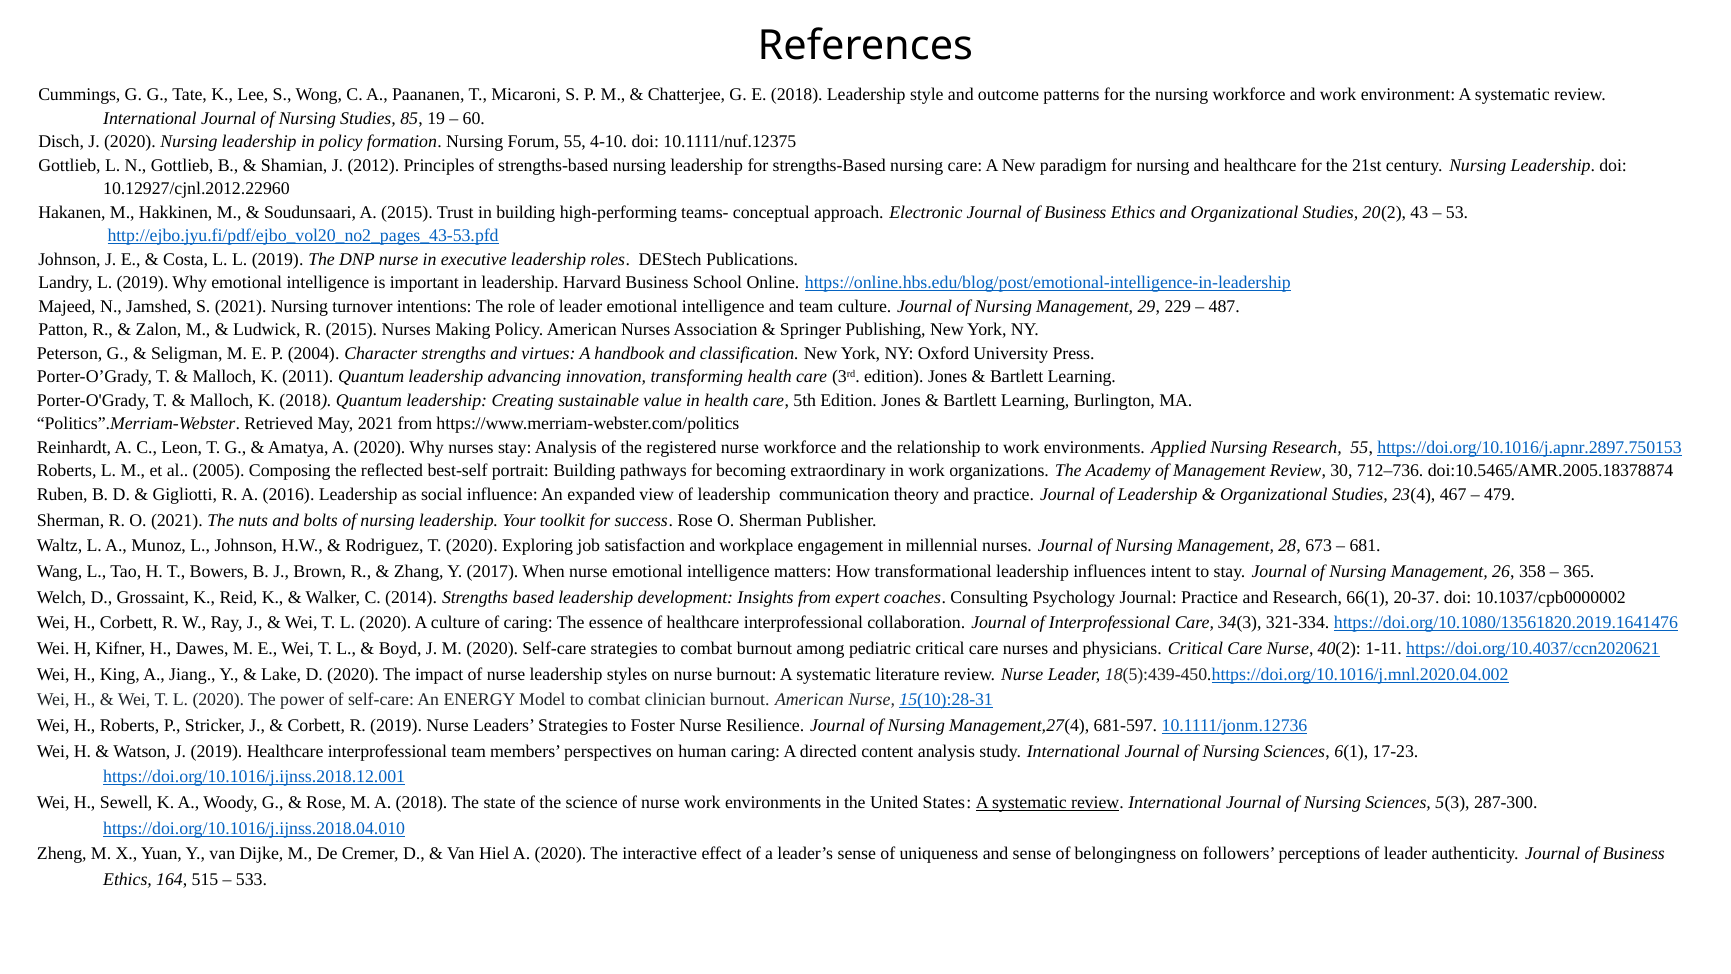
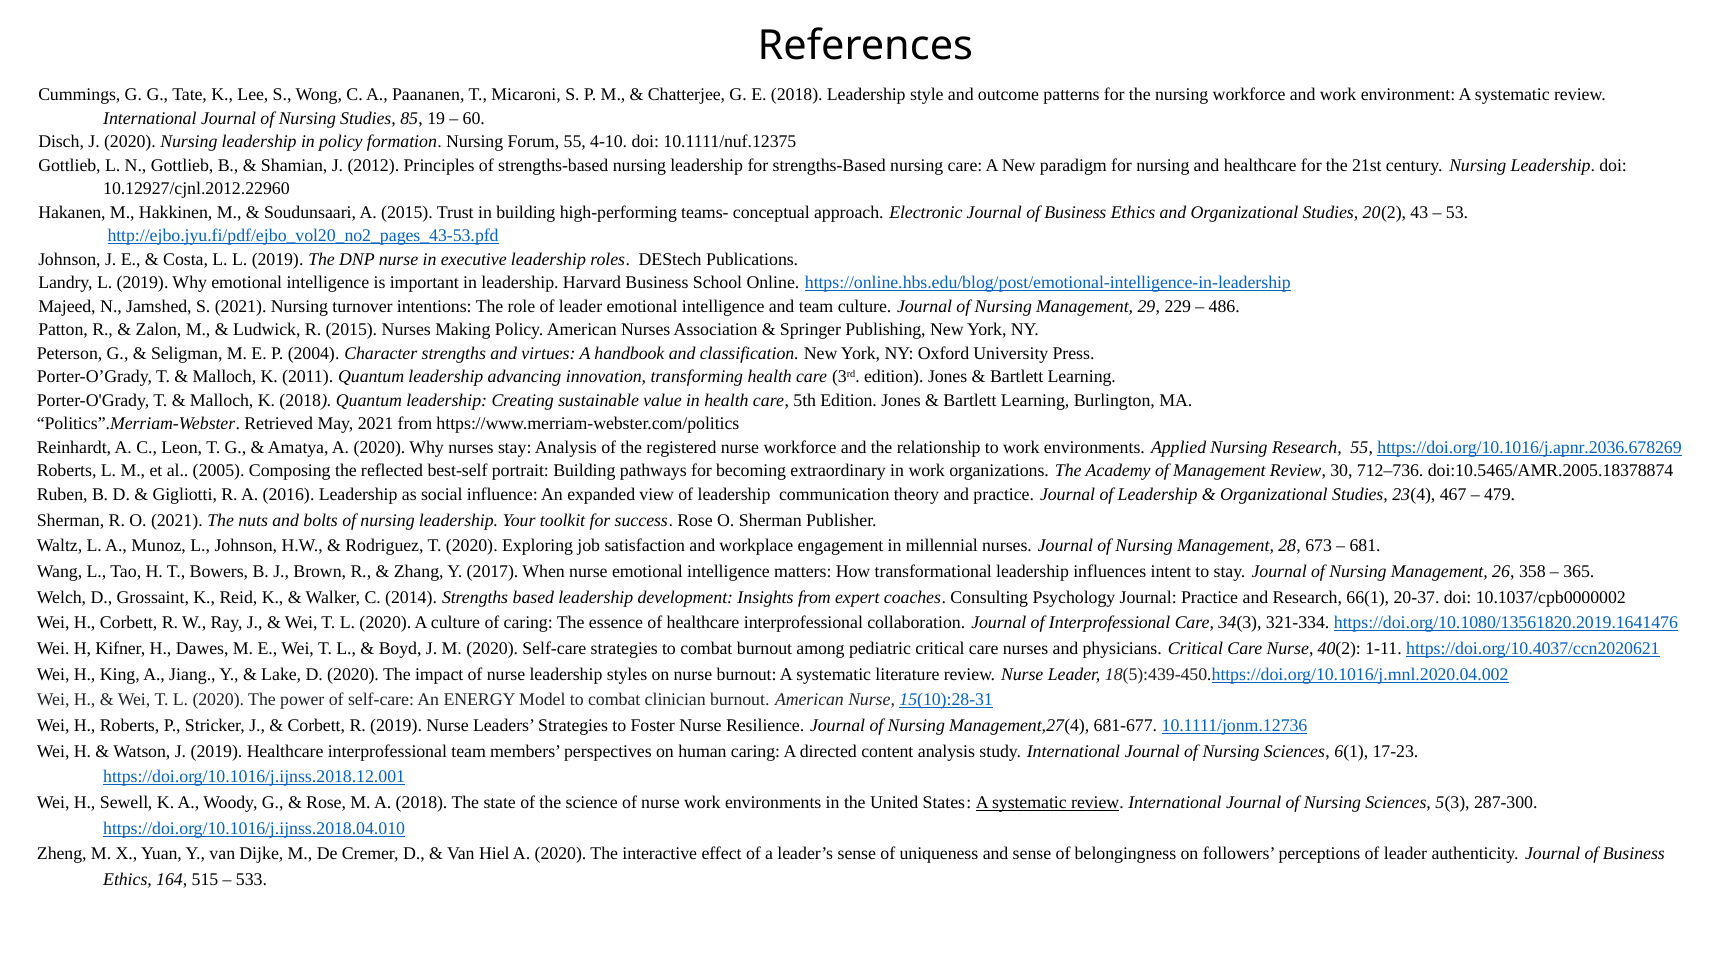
487: 487 -> 486
https://doi.org/10.1016/j.apnr.2897.750153: https://doi.org/10.1016/j.apnr.2897.750153 -> https://doi.org/10.1016/j.apnr.2036.678269
681-597: 681-597 -> 681-677
